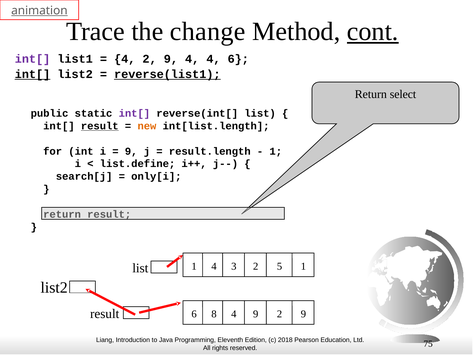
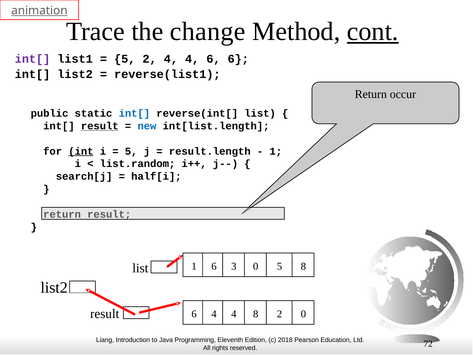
4 at (125, 59): 4 -> 5
9 at (171, 59): 9 -> 4
4 4: 4 -> 6
int[ at (33, 74) underline: present -> none
reverse(list1 underline: present -> none
select: select -> occur
int[ at (134, 113) colour: purple -> blue
new colour: orange -> blue
int underline: none -> present
9 at (131, 151): 9 -> 5
list.define: list.define -> list.random
only[i: only[i -> half[i
1 4: 4 -> 6
3 2: 2 -> 0
5 1: 1 -> 8
6 8: 8 -> 4
4 9: 9 -> 8
9 at (303, 314): 9 -> 0
75: 75 -> 72
